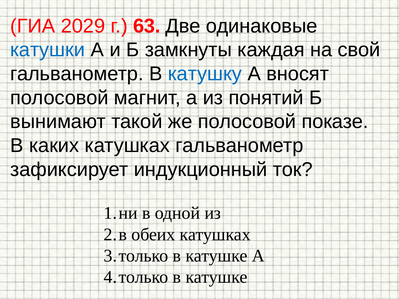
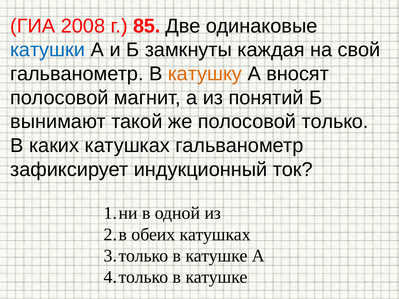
2029: 2029 -> 2008
63: 63 -> 85
катушку colour: blue -> orange
показе: показе -> только
